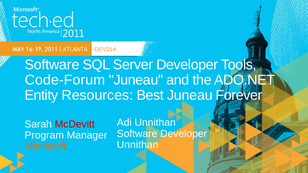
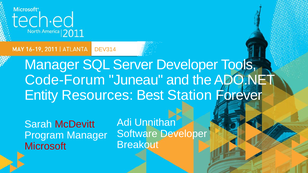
Software at (52, 65): Software -> Manager
Best Juneau: Juneau -> Station
Unnithan at (138, 145): Unnithan -> Breakout
Microsoft colour: orange -> red
